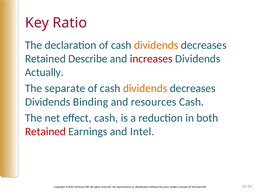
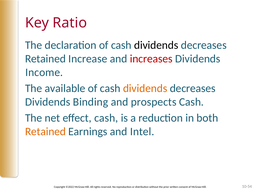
dividends at (156, 45) colour: orange -> black
Describe: Describe -> Increase
Actually: Actually -> Income
separate: separate -> available
resources: resources -> prospects
Retained at (45, 131) colour: red -> orange
